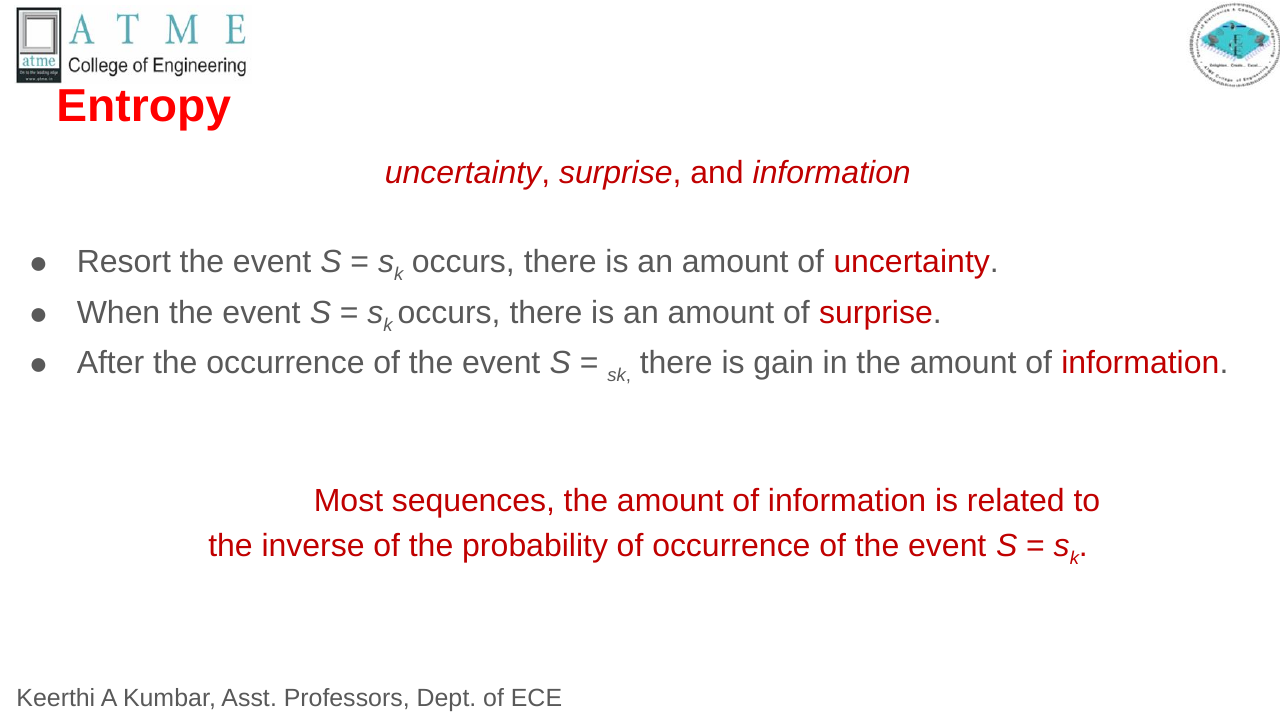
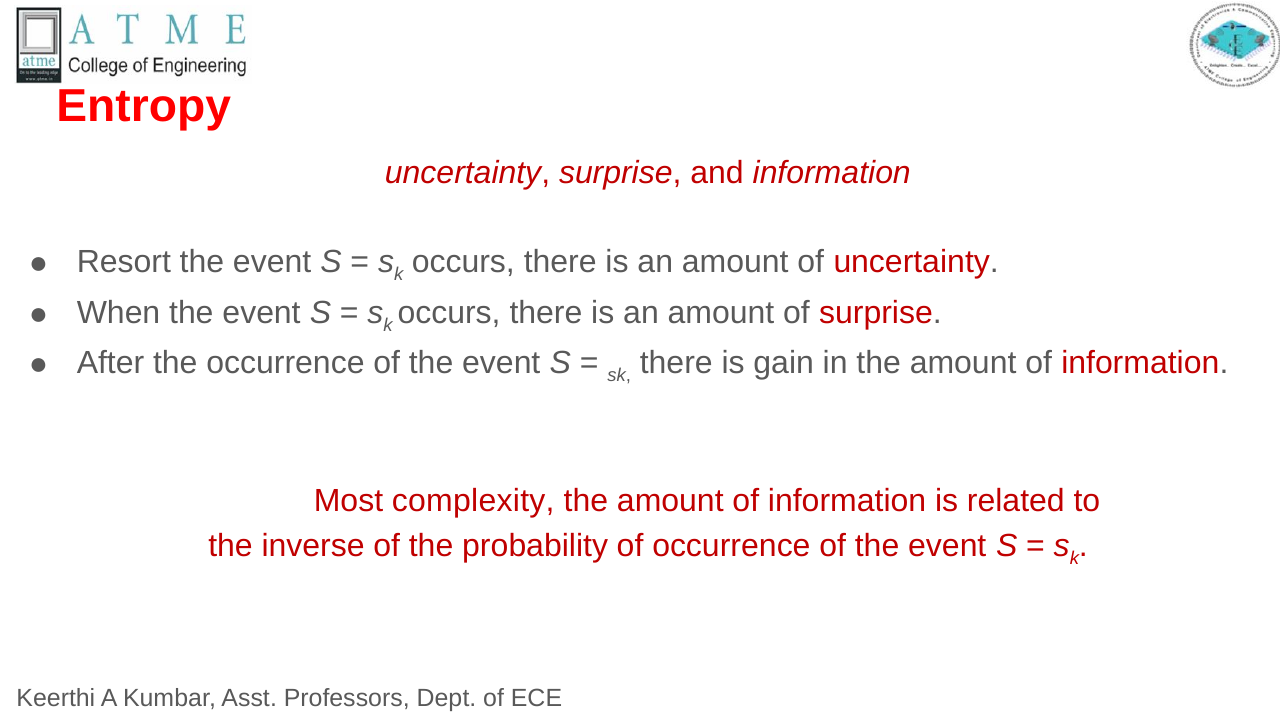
sequences: sequences -> complexity
